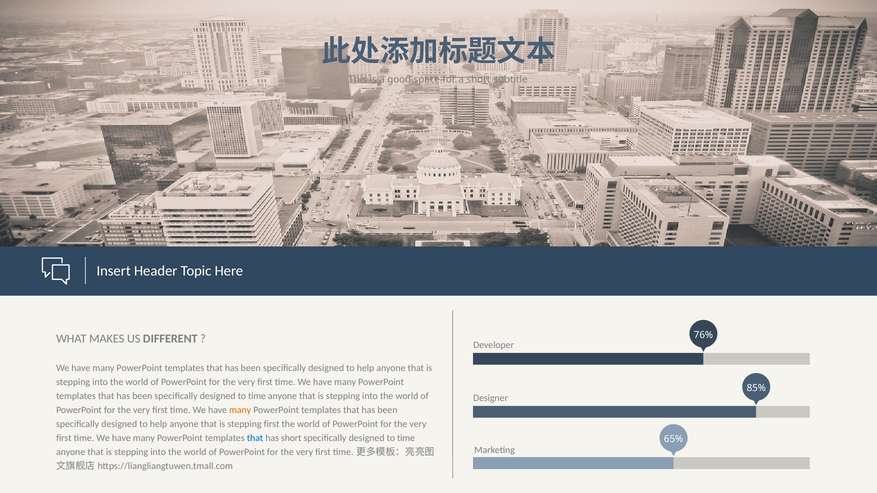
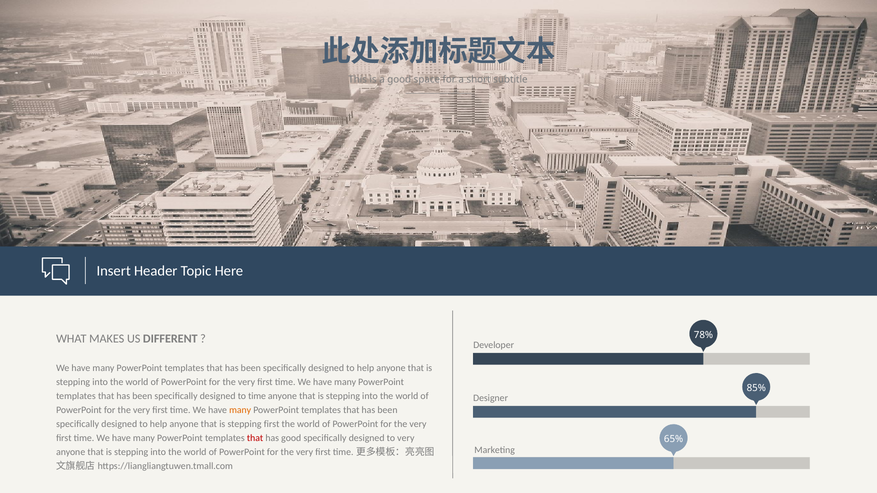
76%: 76% -> 78%
that at (255, 438) colour: blue -> red
has short: short -> good
time at (406, 438): time -> very
